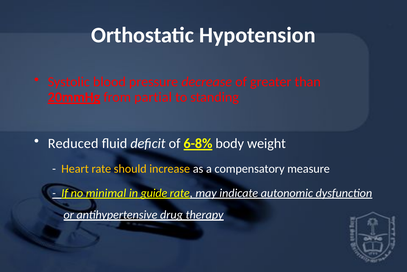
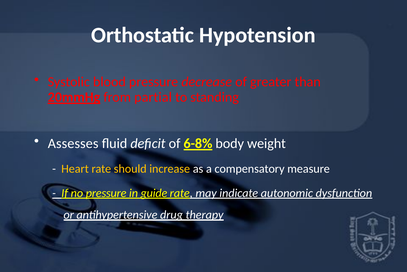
Reduced: Reduced -> Assesses
no minimal: minimal -> pressure
